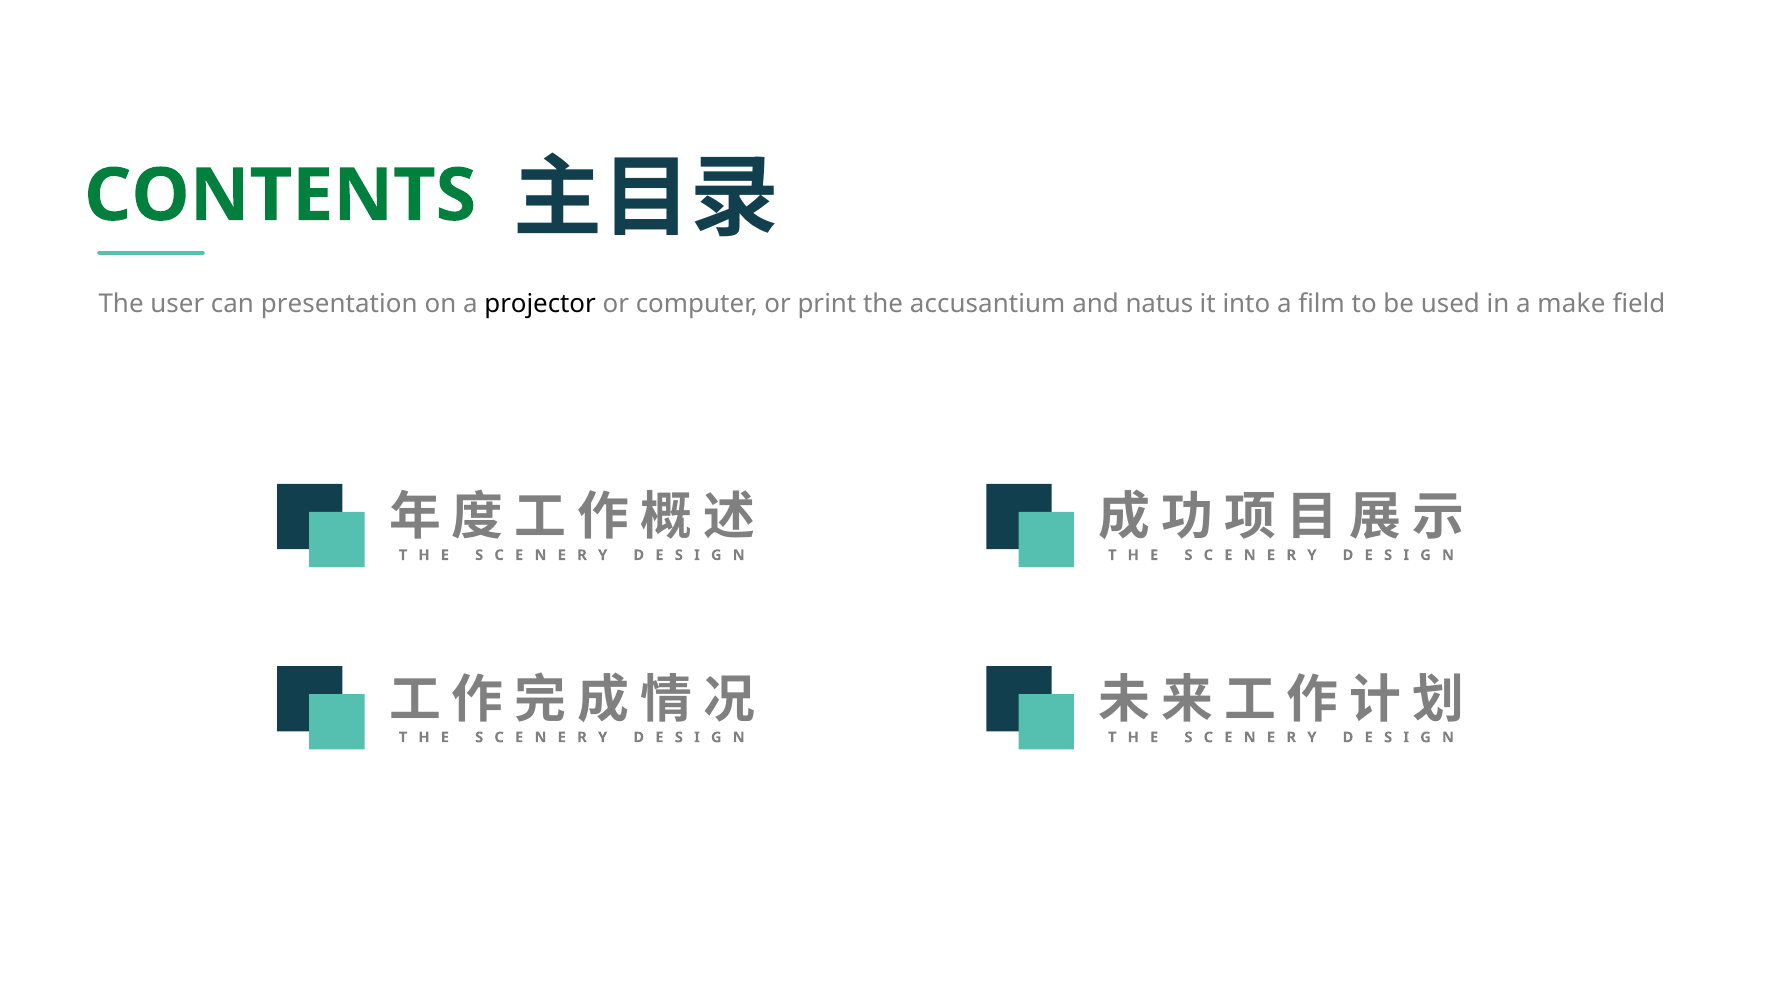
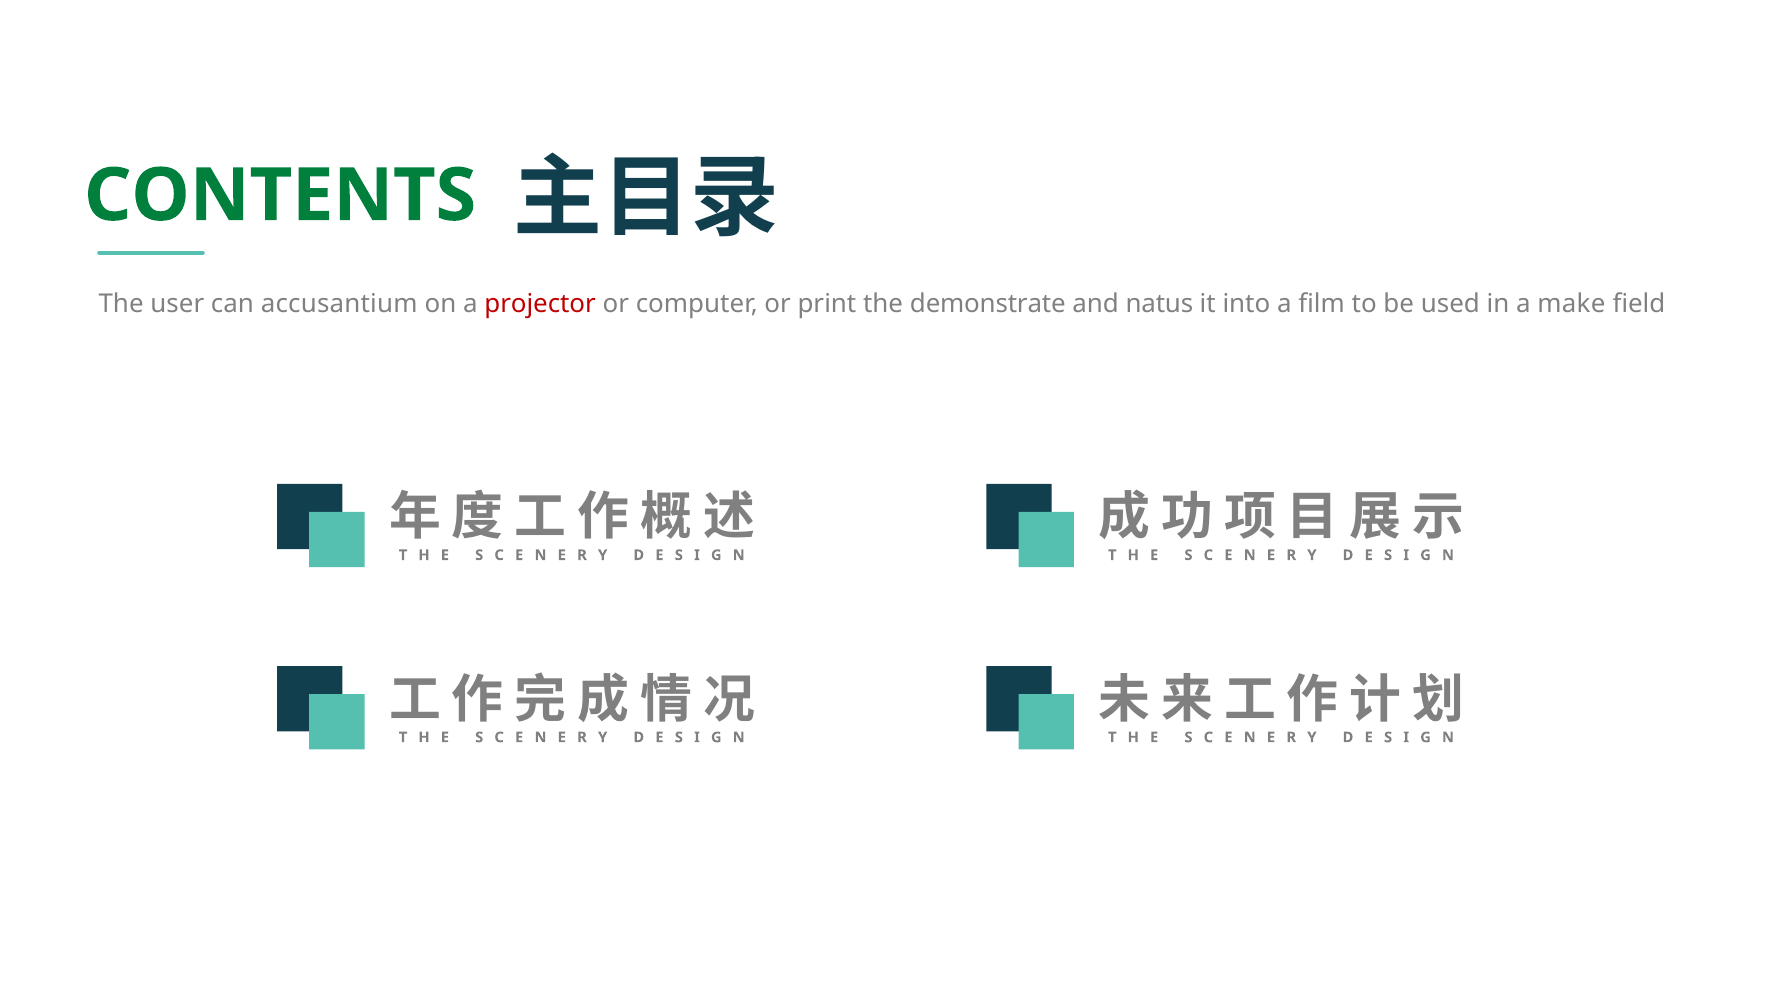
presentation: presentation -> accusantium
projector colour: black -> red
accusantium: accusantium -> demonstrate
